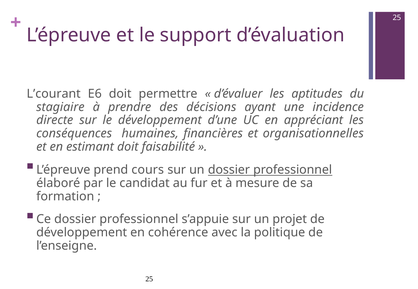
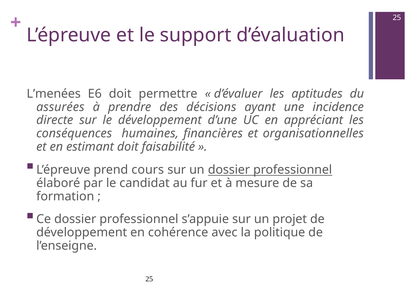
L’courant: L’courant -> L’menées
stagiaire: stagiaire -> assurées
